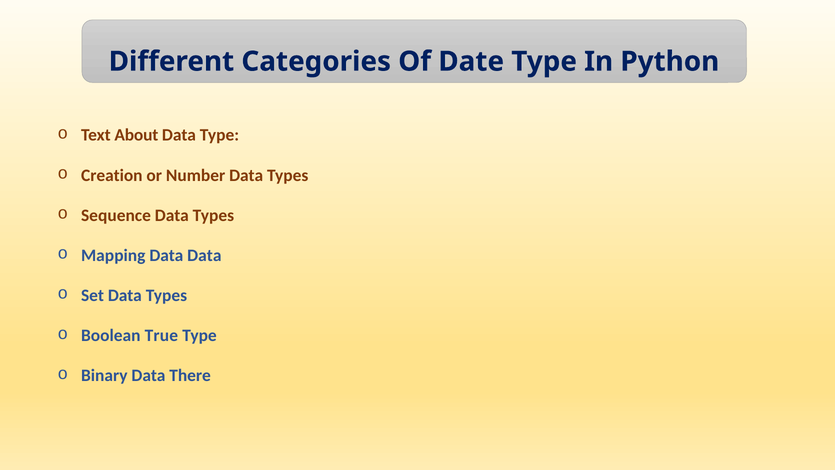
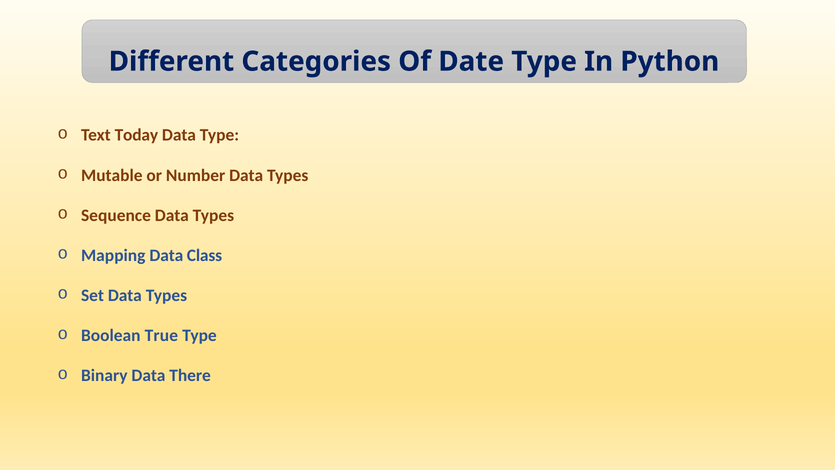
About: About -> Today
Creation: Creation -> Mutable
Data Data: Data -> Class
